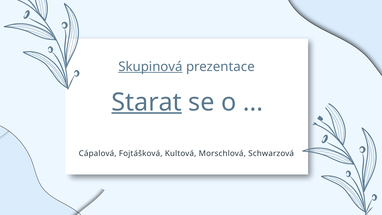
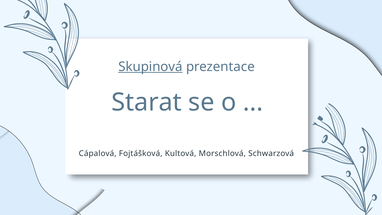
Starat underline: present -> none
